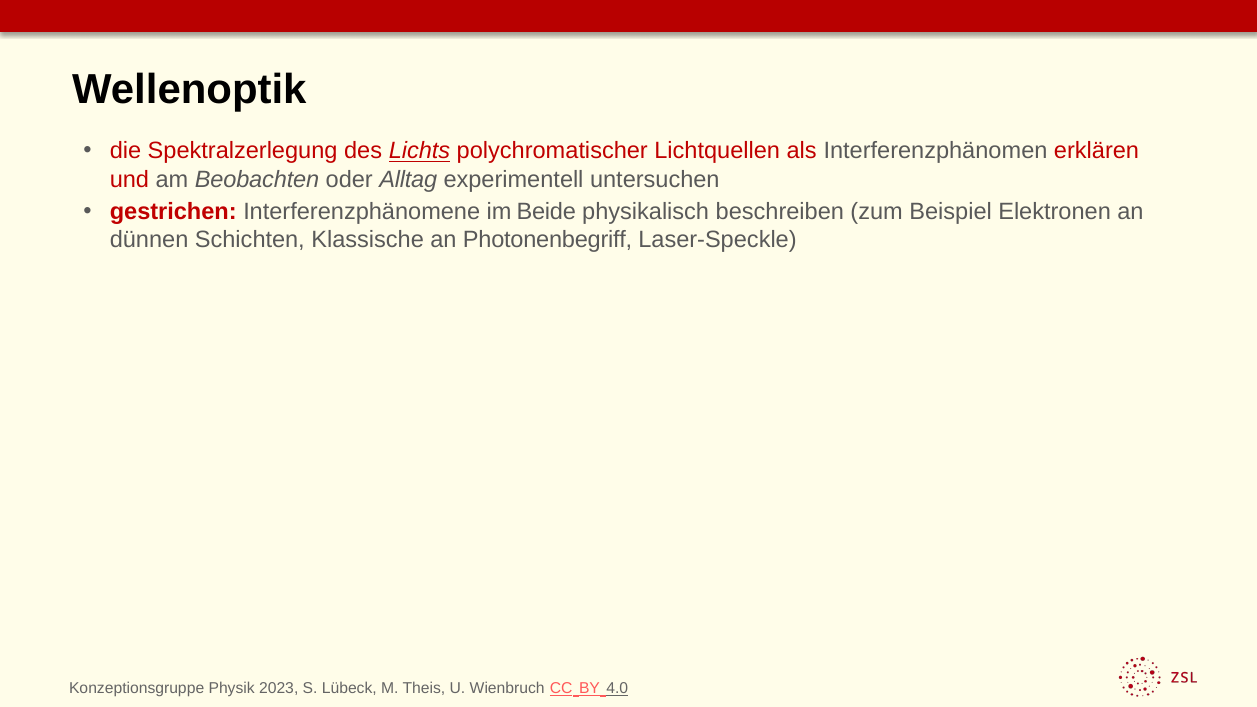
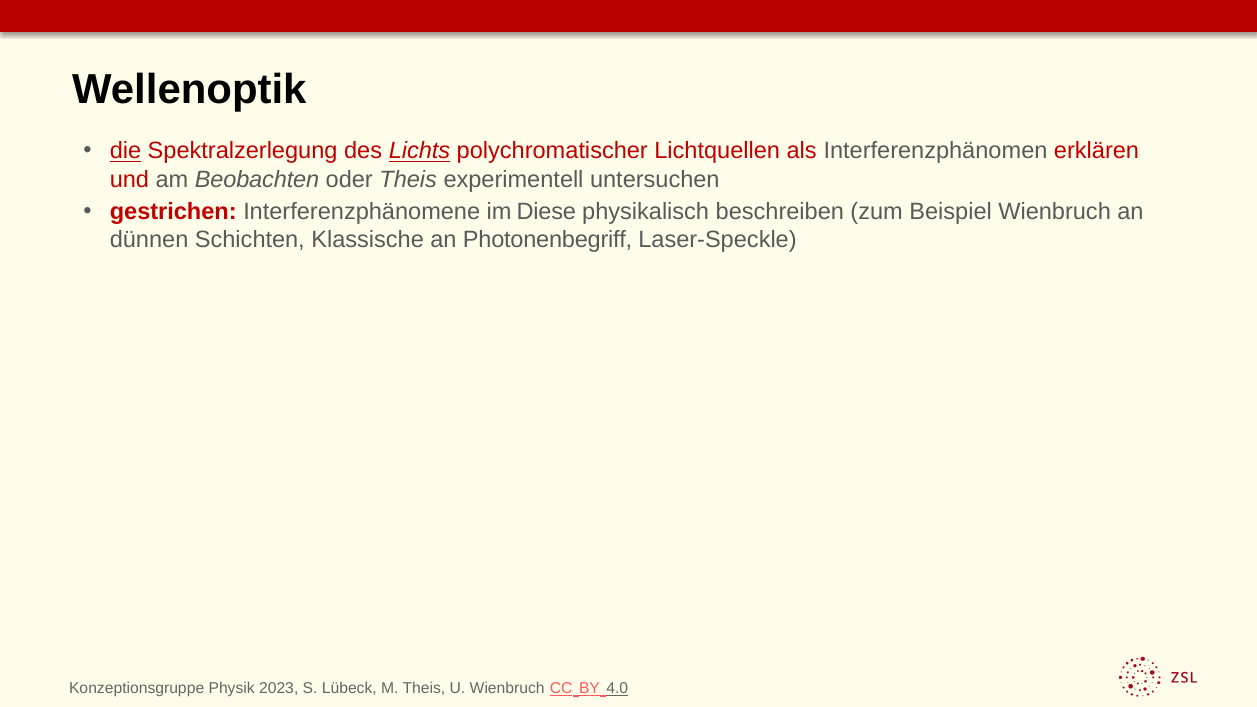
die underline: none -> present
oder Alltag: Alltag -> Theis
Beide: Beide -> Diese
Beispiel Elektronen: Elektronen -> Wienbruch
